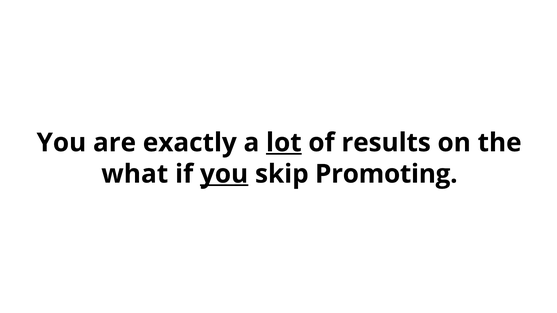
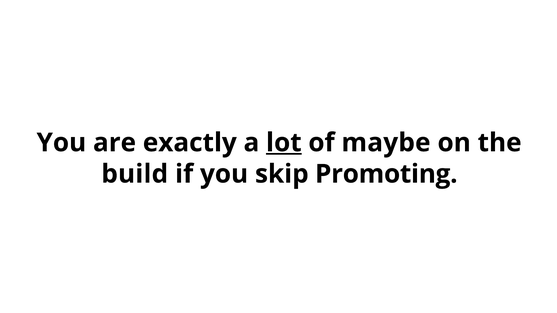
results: results -> maybe
what: what -> build
you at (224, 174) underline: present -> none
